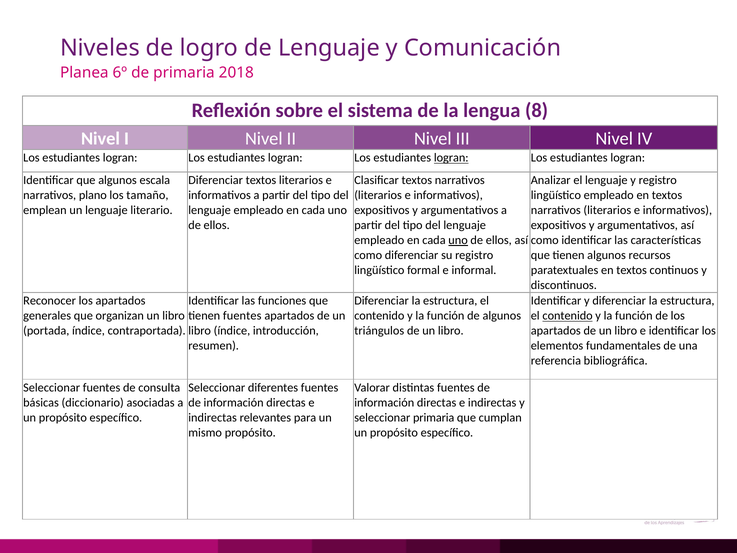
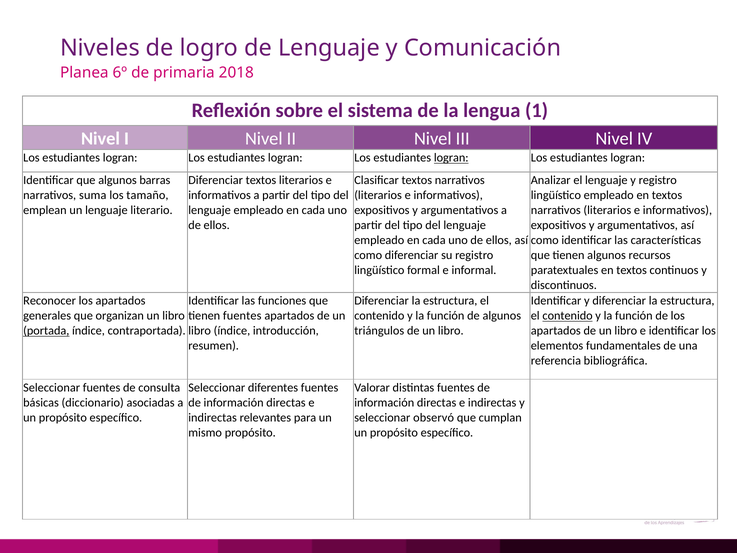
8: 8 -> 1
escala: escala -> barras
plano: plano -> suma
uno at (458, 240) underline: present -> none
portada underline: none -> present
seleccionar primaria: primaria -> observó
